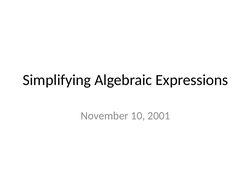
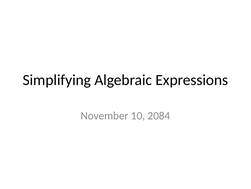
2001: 2001 -> 2084
